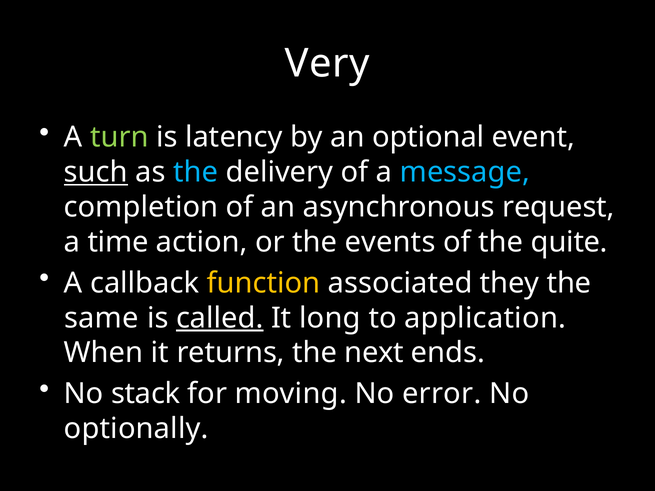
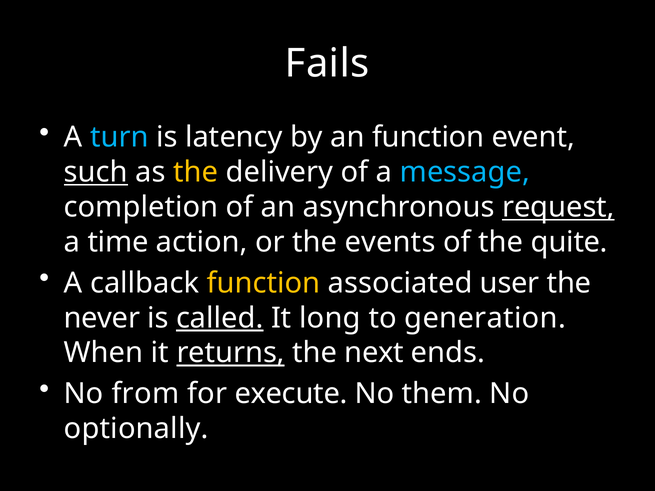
Very: Very -> Fails
turn colour: light green -> light blue
an optional: optional -> function
the at (196, 172) colour: light blue -> yellow
request underline: none -> present
they: they -> user
same: same -> never
application: application -> generation
returns underline: none -> present
stack: stack -> from
moving: moving -> execute
error: error -> them
